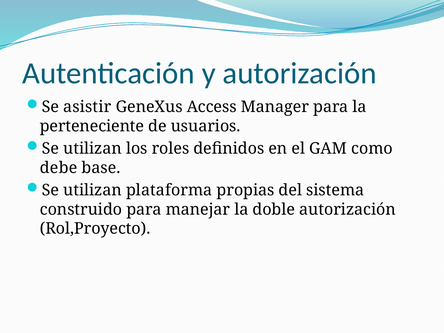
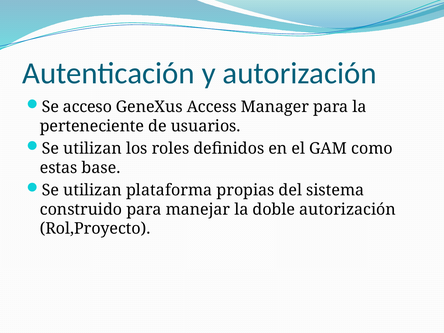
asistir: asistir -> acceso
debe: debe -> estas
